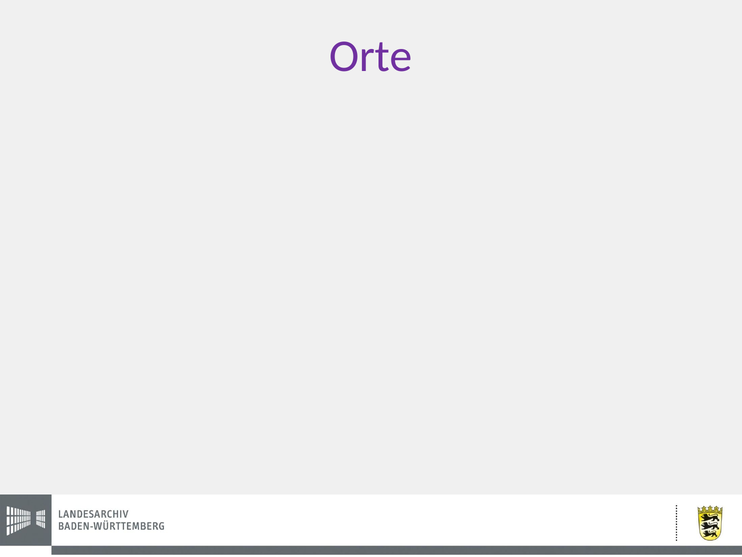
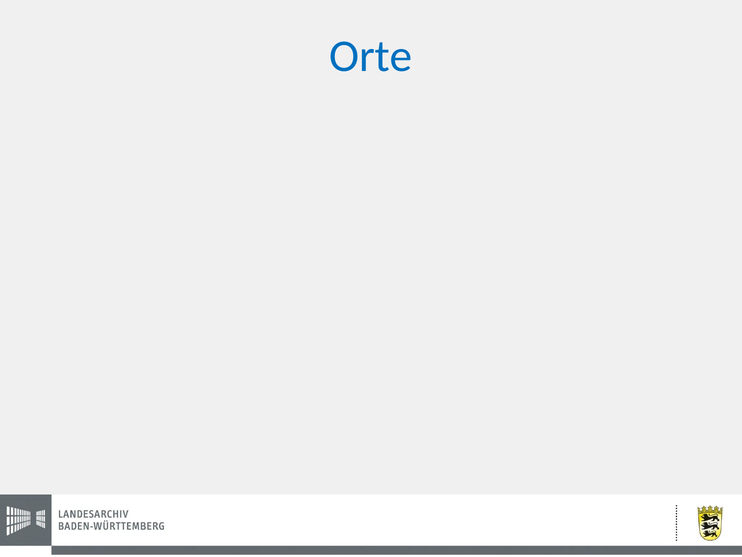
Orte colour: purple -> blue
